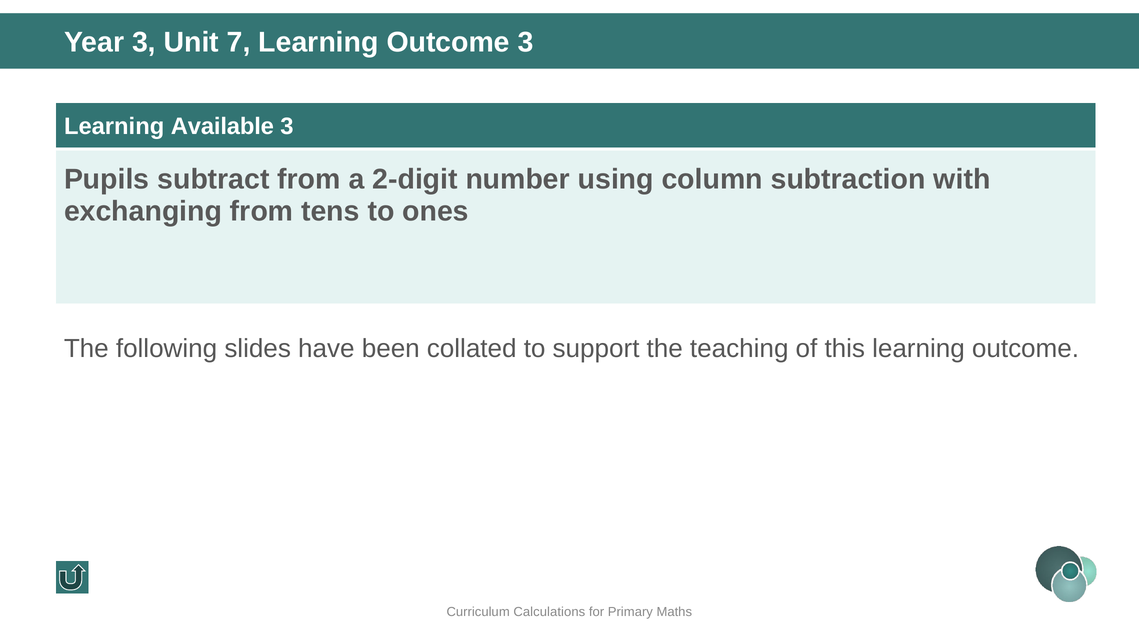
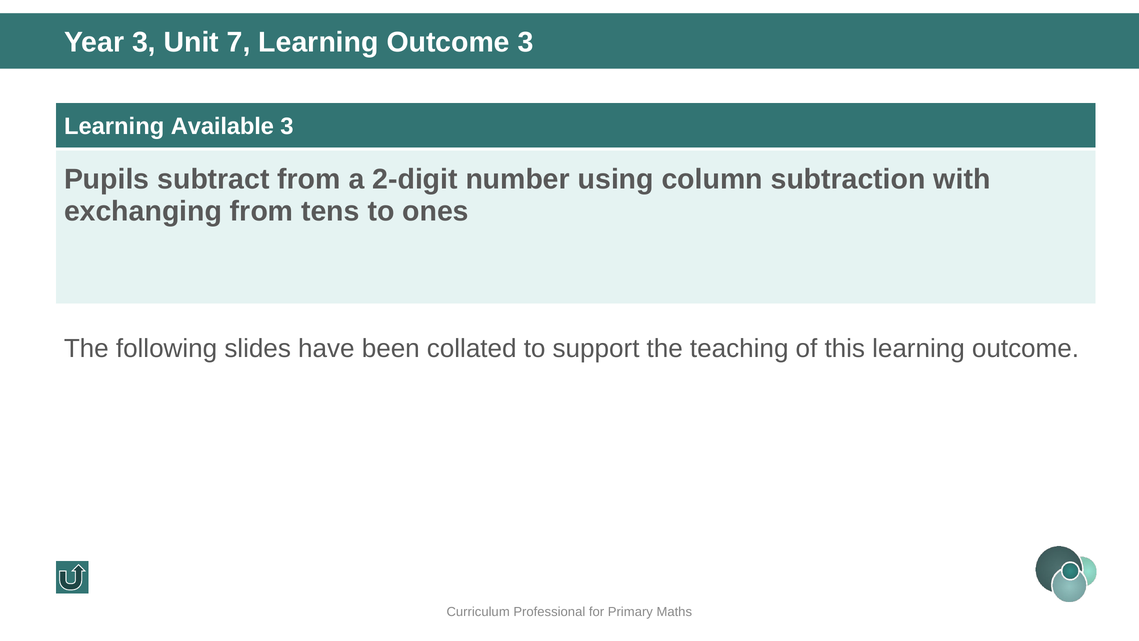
Calculations: Calculations -> Professional
